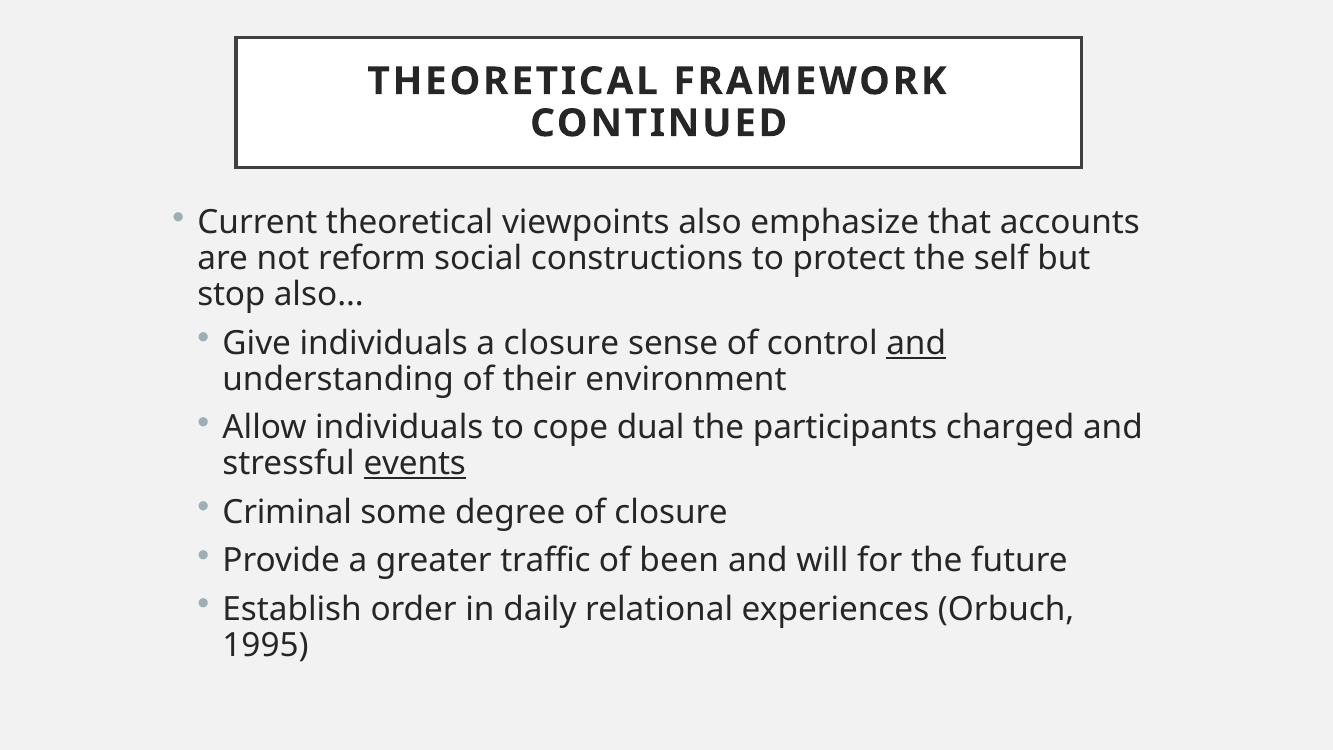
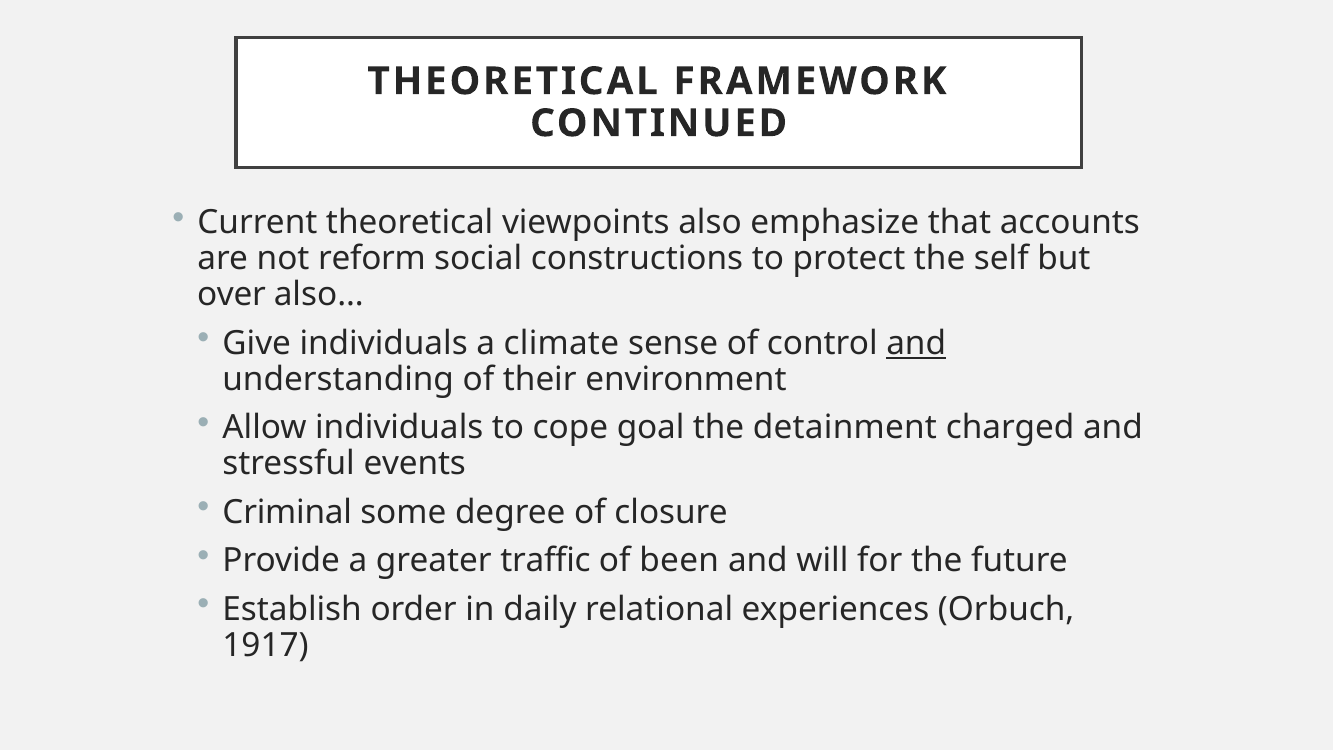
stop: stop -> over
a closure: closure -> climate
dual: dual -> goal
participants: participants -> detainment
events underline: present -> none
1995: 1995 -> 1917
